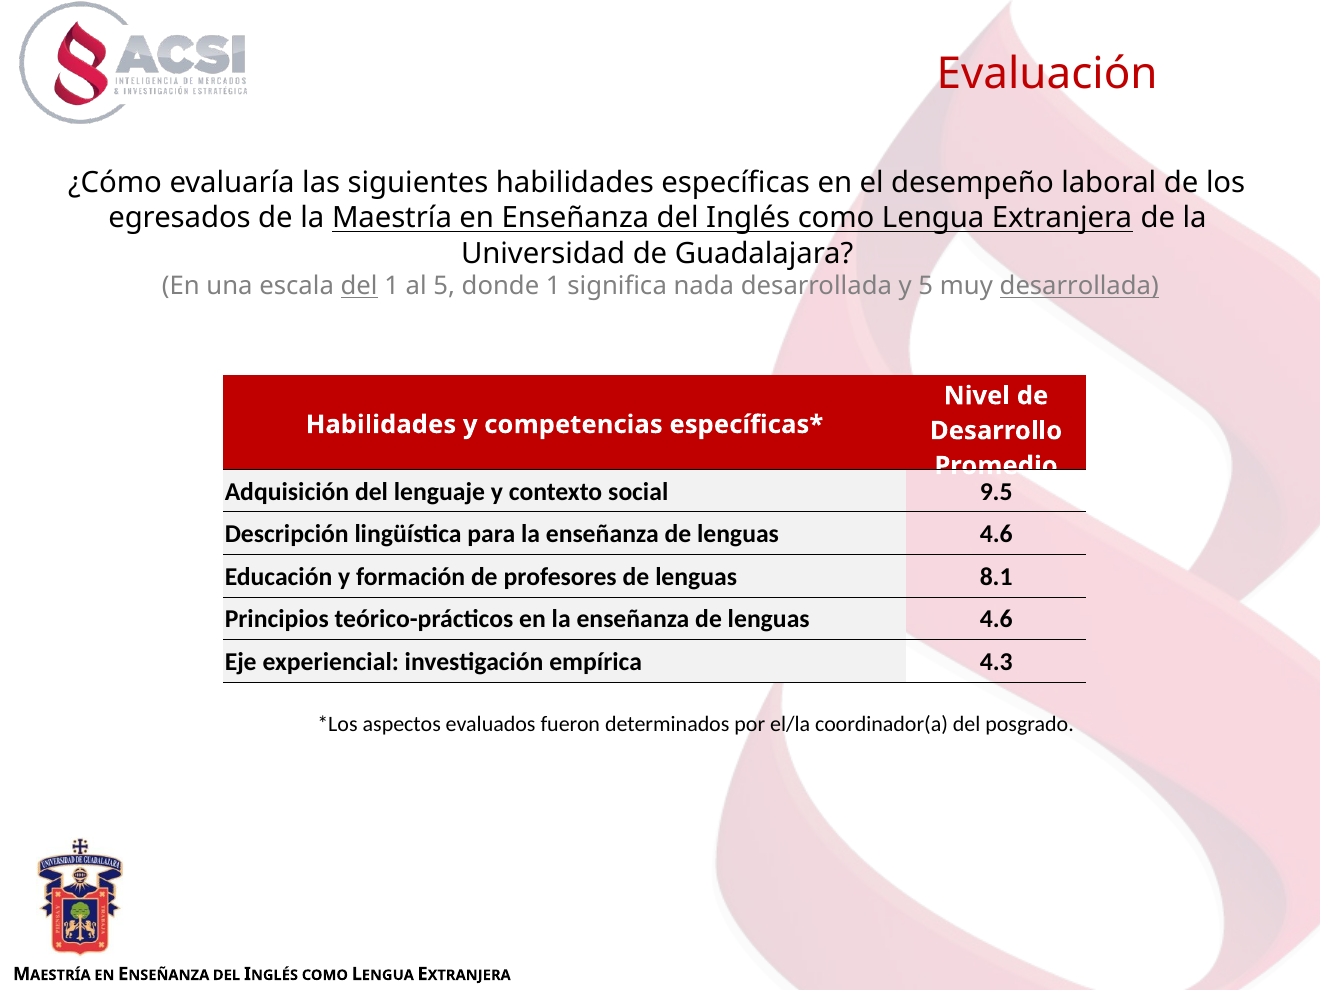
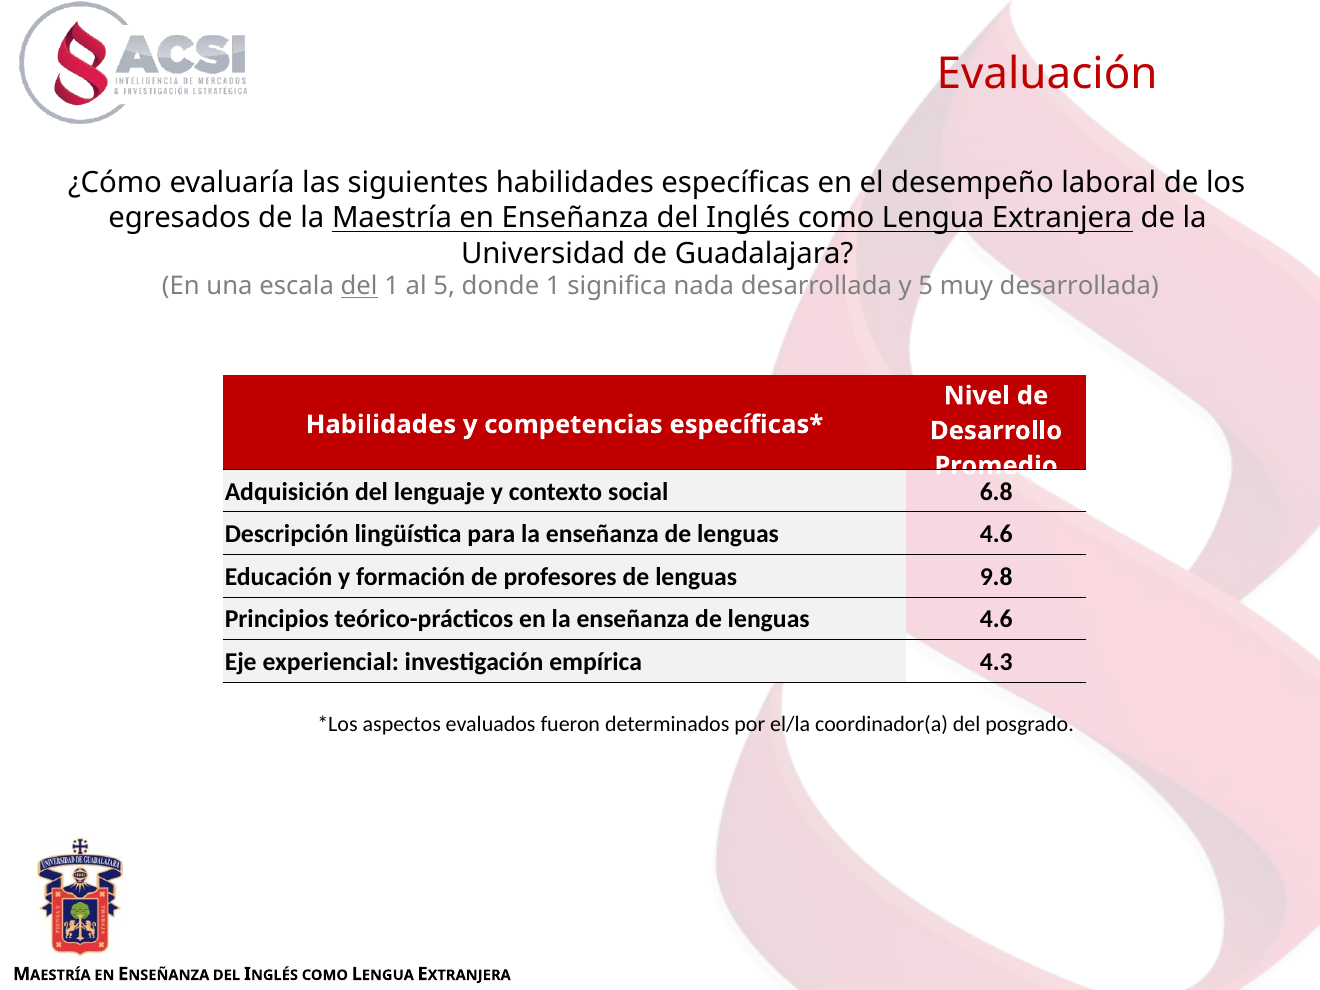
desarrollada at (1079, 286) underline: present -> none
9.5: 9.5 -> 6.8
8.1: 8.1 -> 9.8
